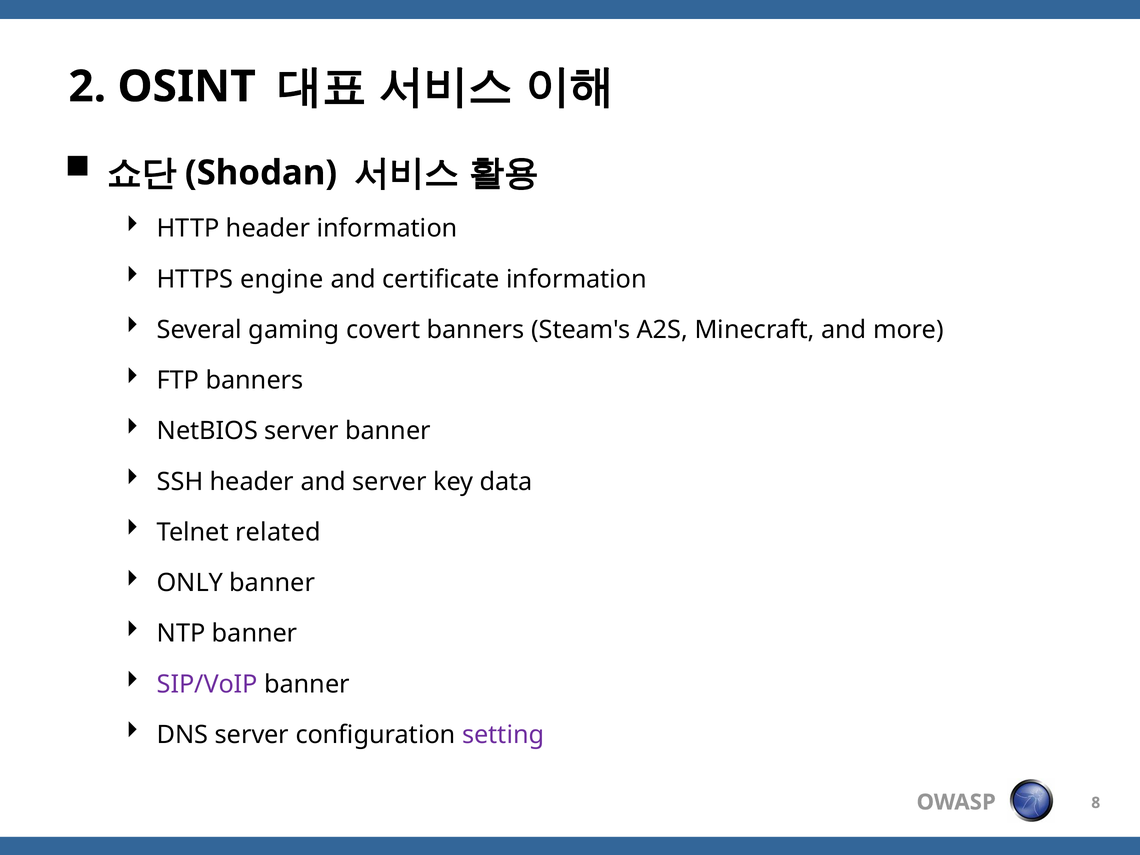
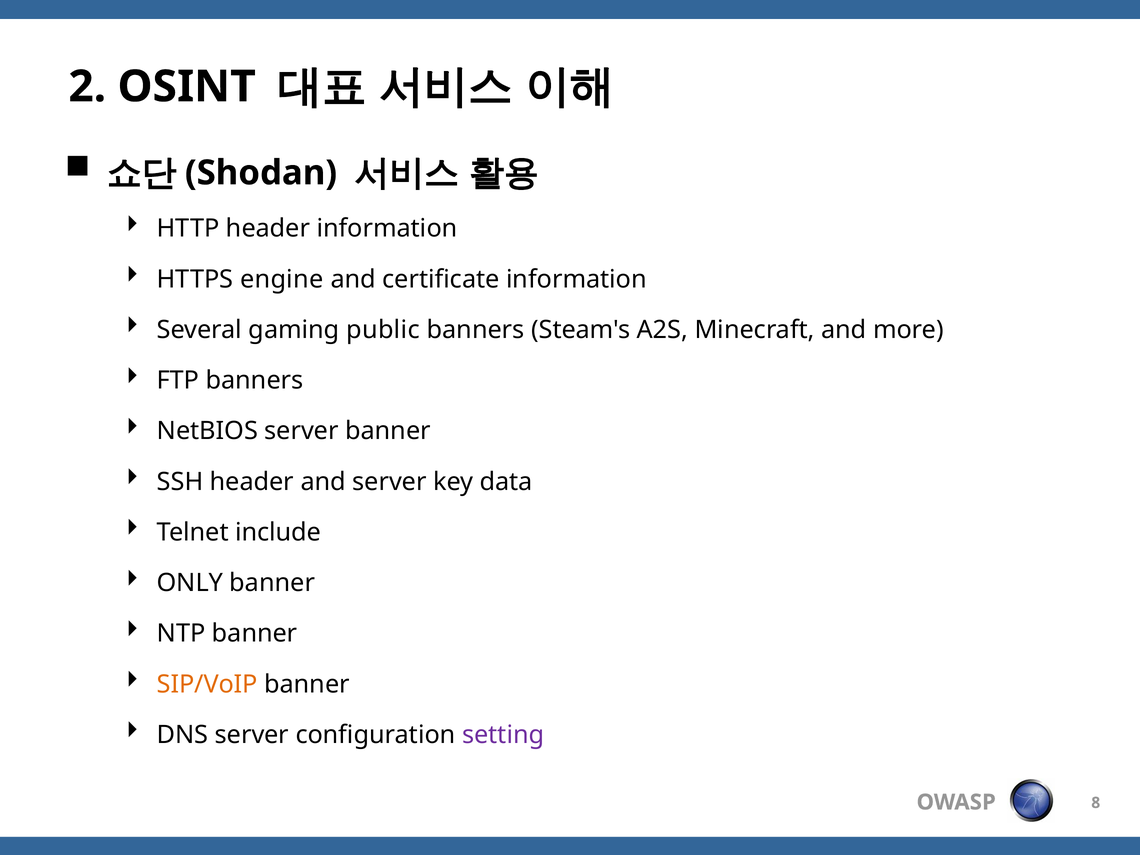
covert: covert -> public
related: related -> include
SIP/VoIP colour: purple -> orange
